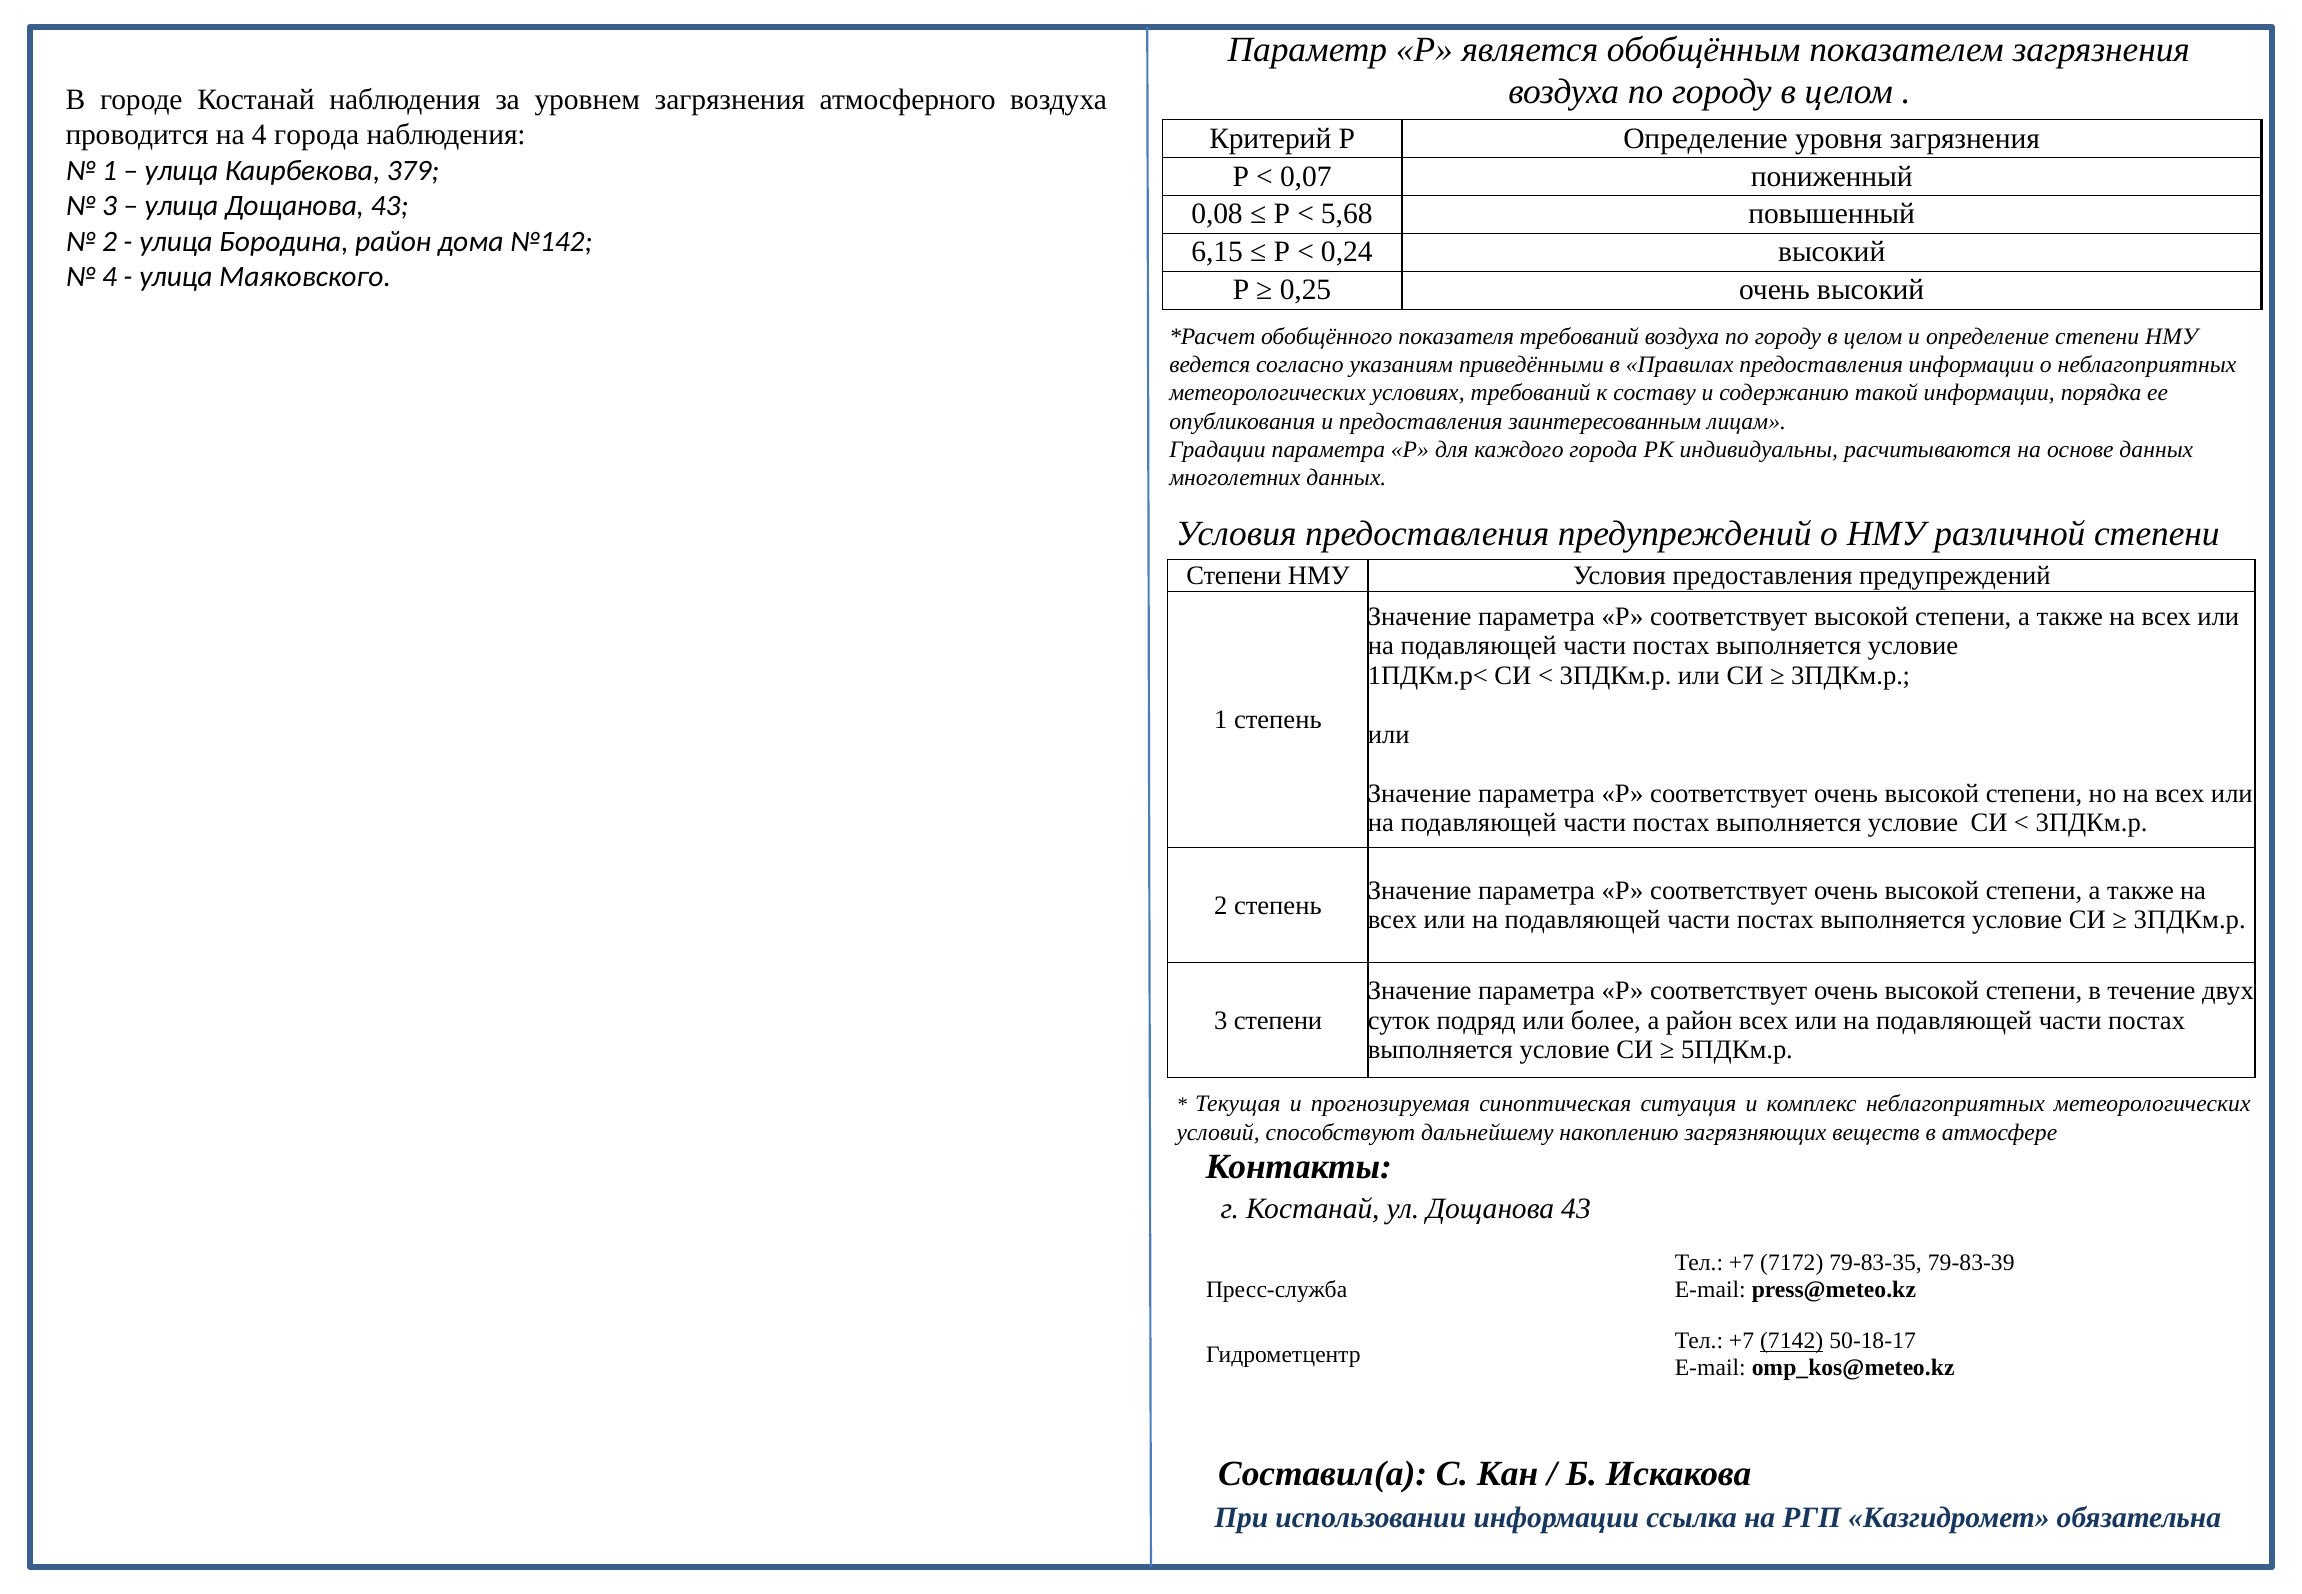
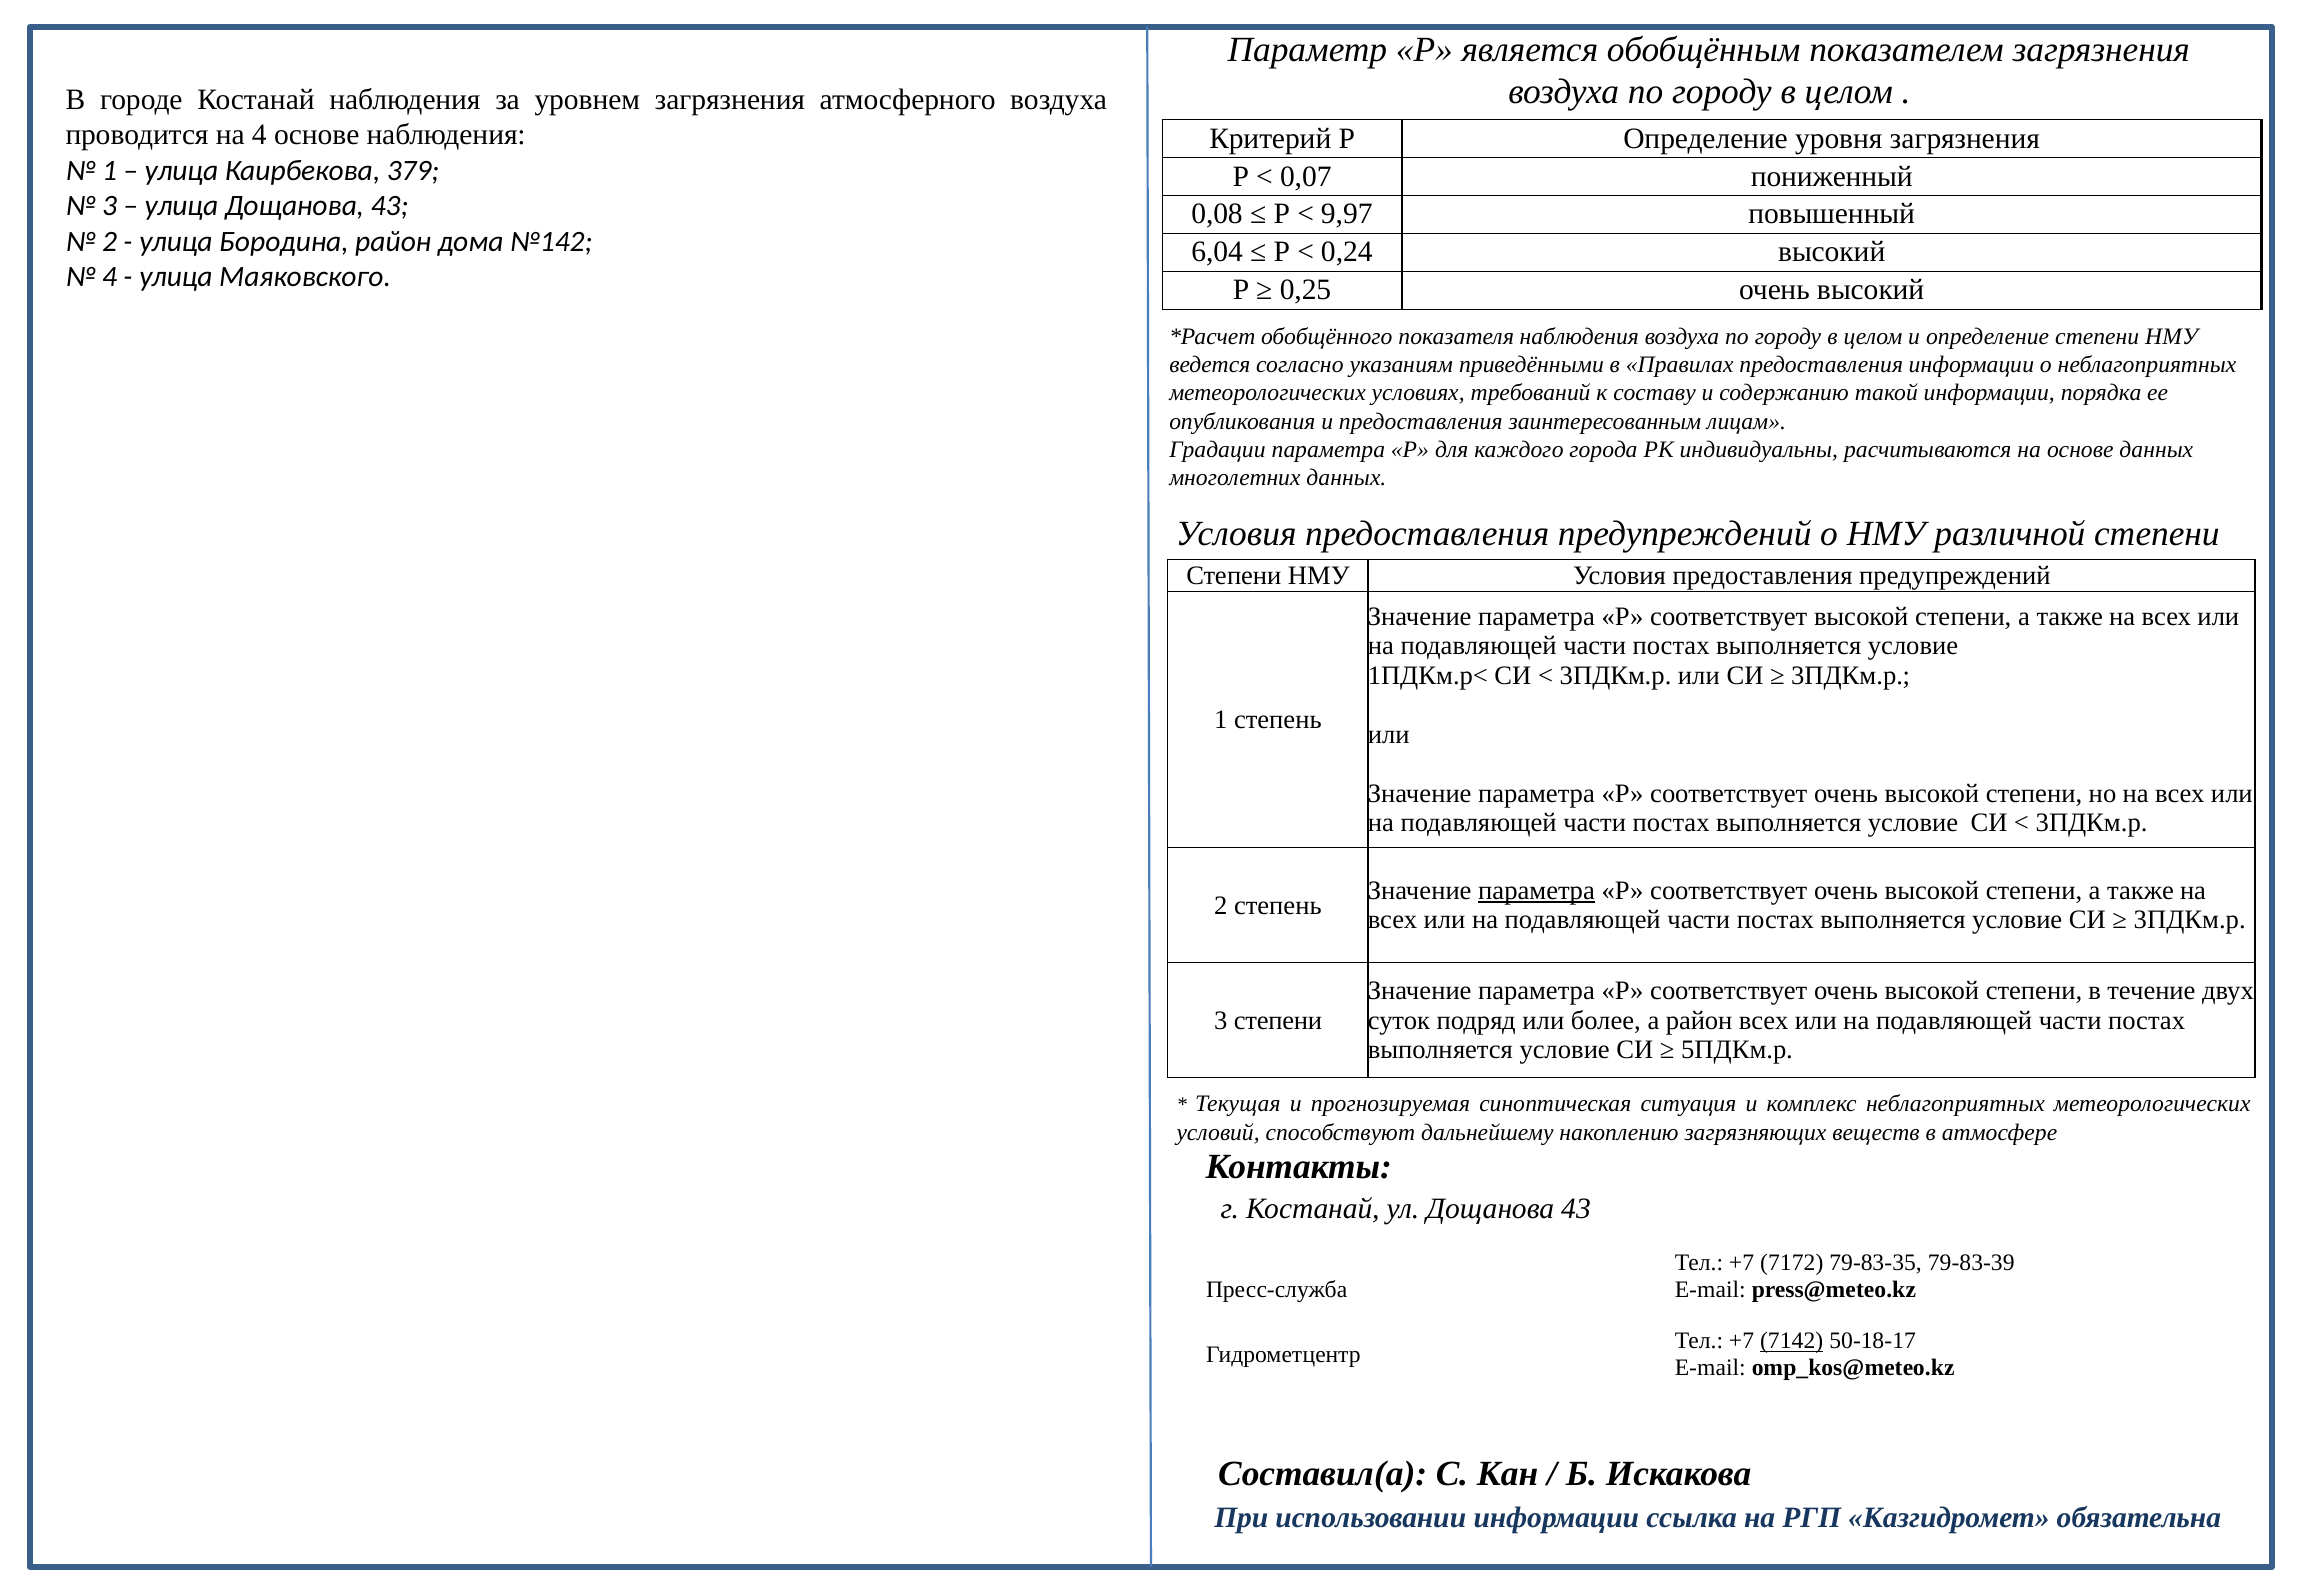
4 города: города -> основе
5,68: 5,68 -> 9,97
6,15: 6,15 -> 6,04
показателя требований: требований -> наблюдения
параметра at (1537, 890) underline: none -> present
